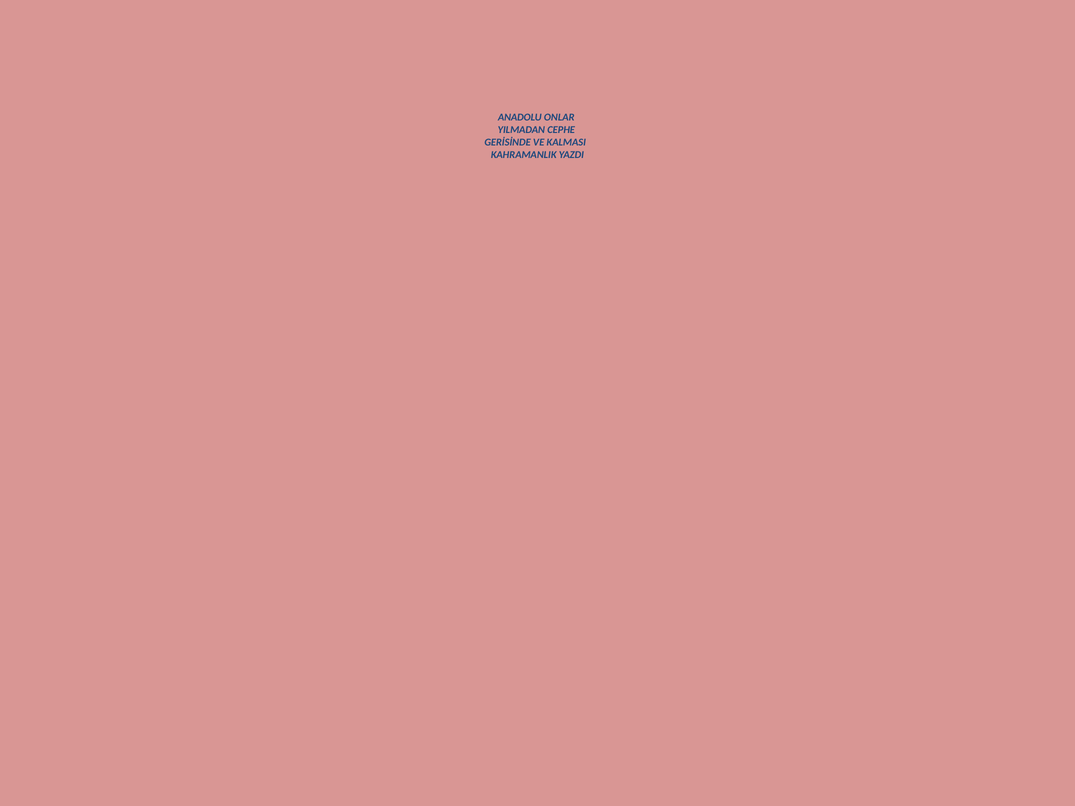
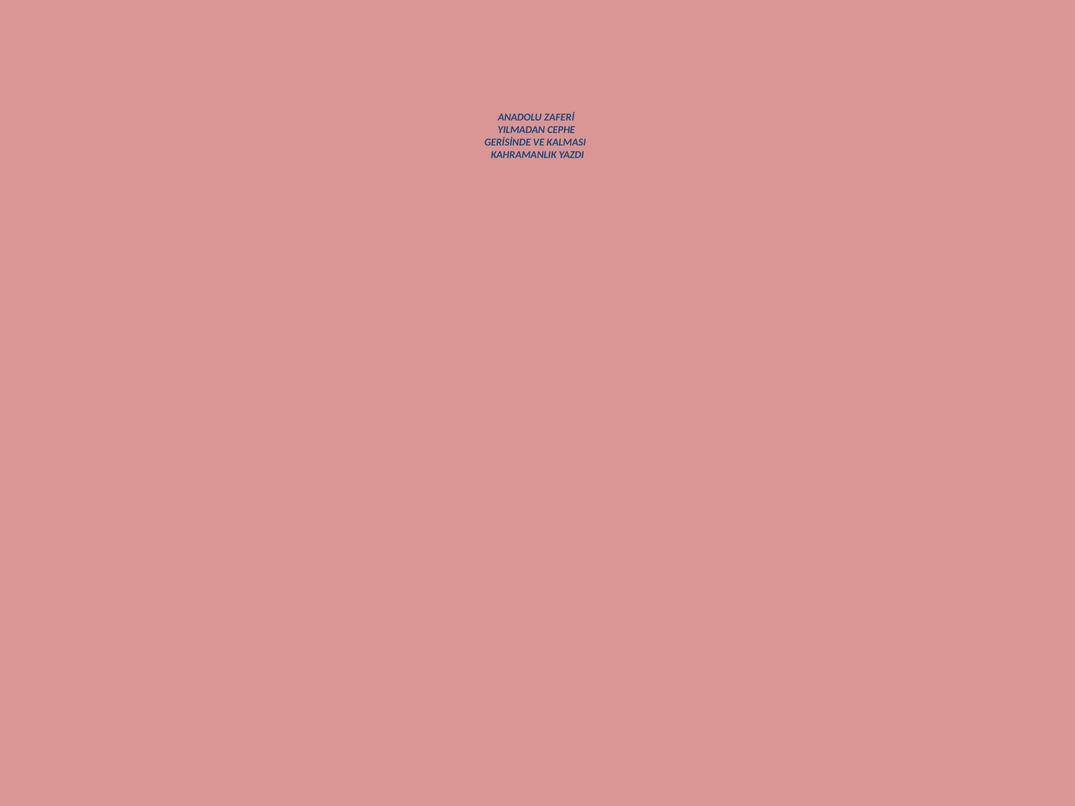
ONLAR: ONLAR -> ZAFERİ
